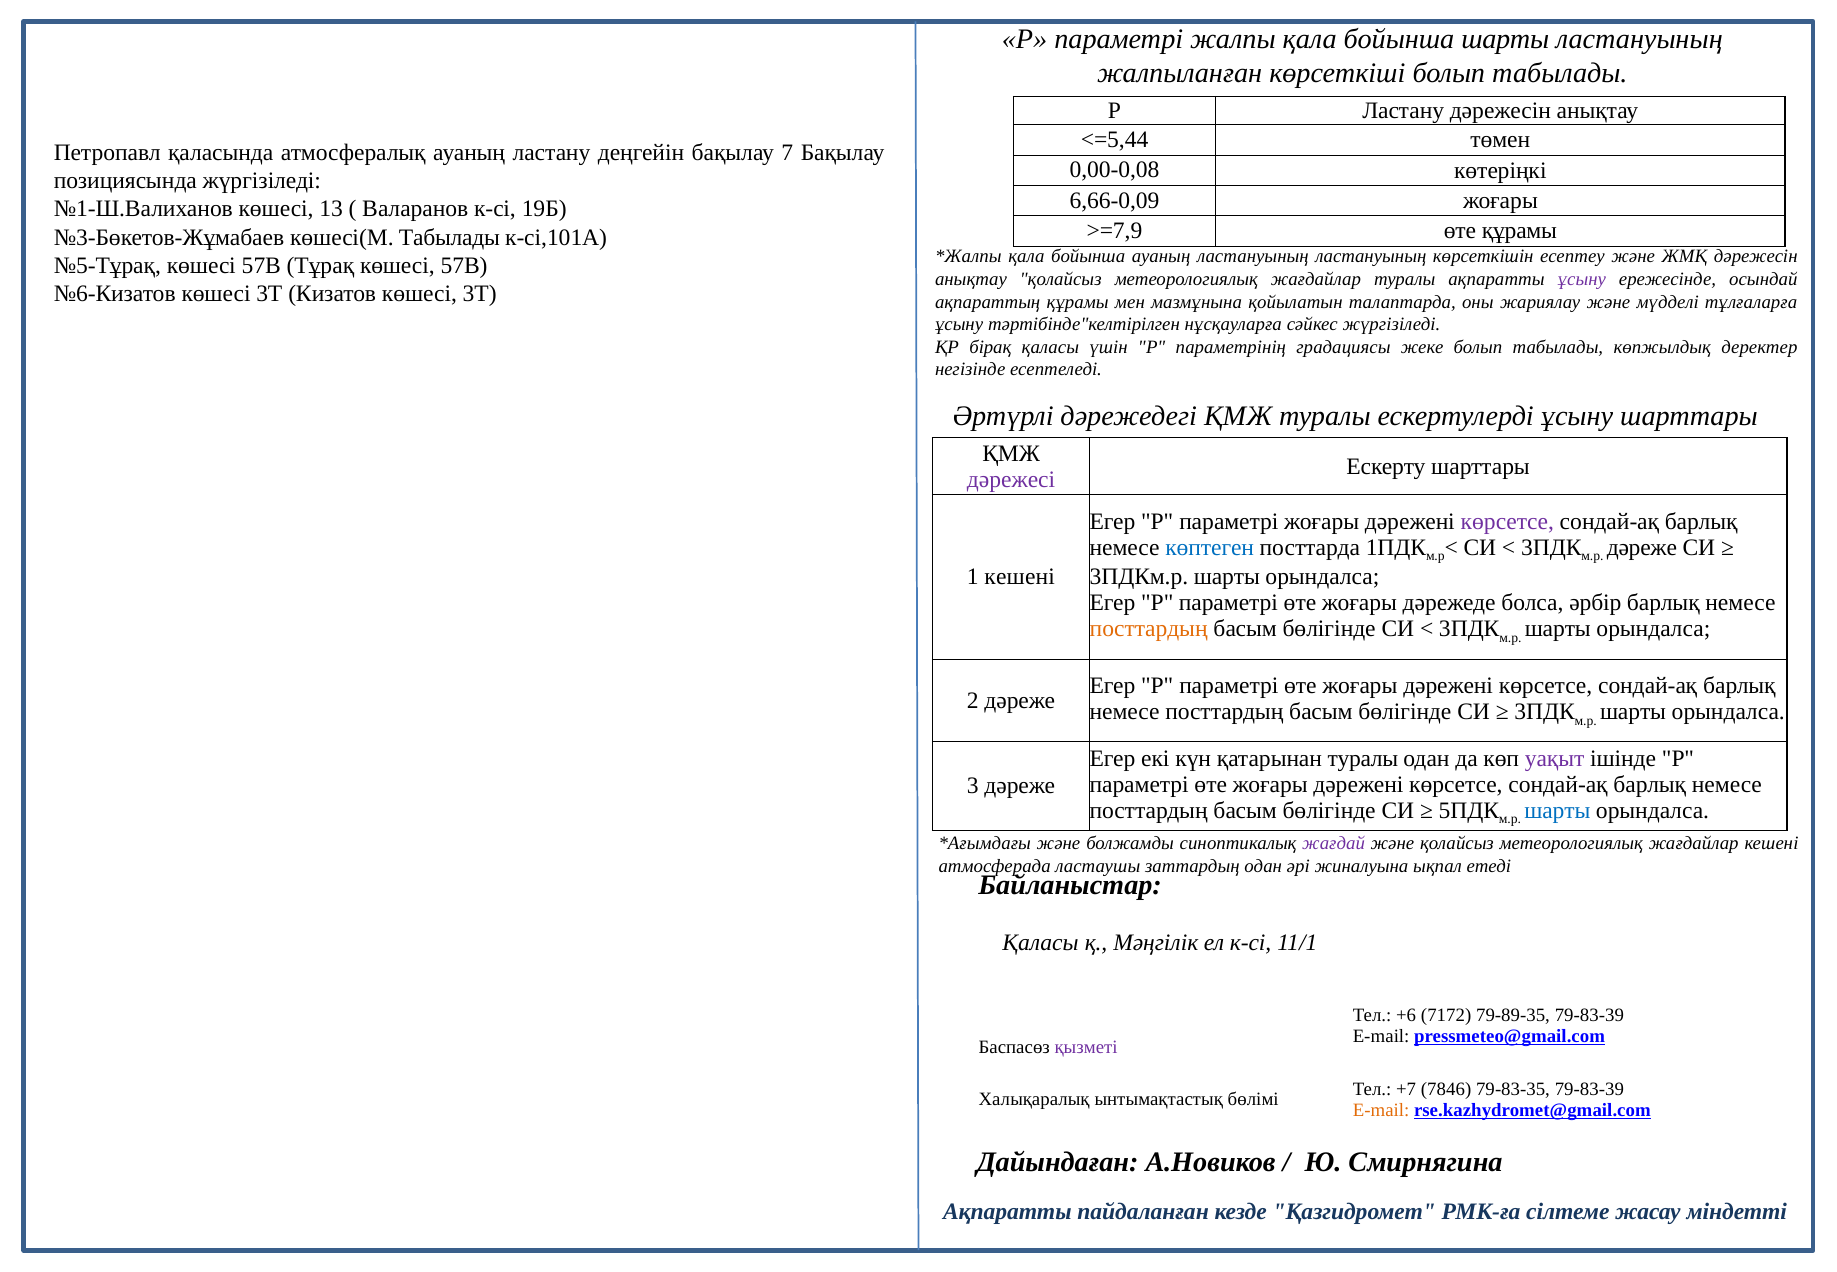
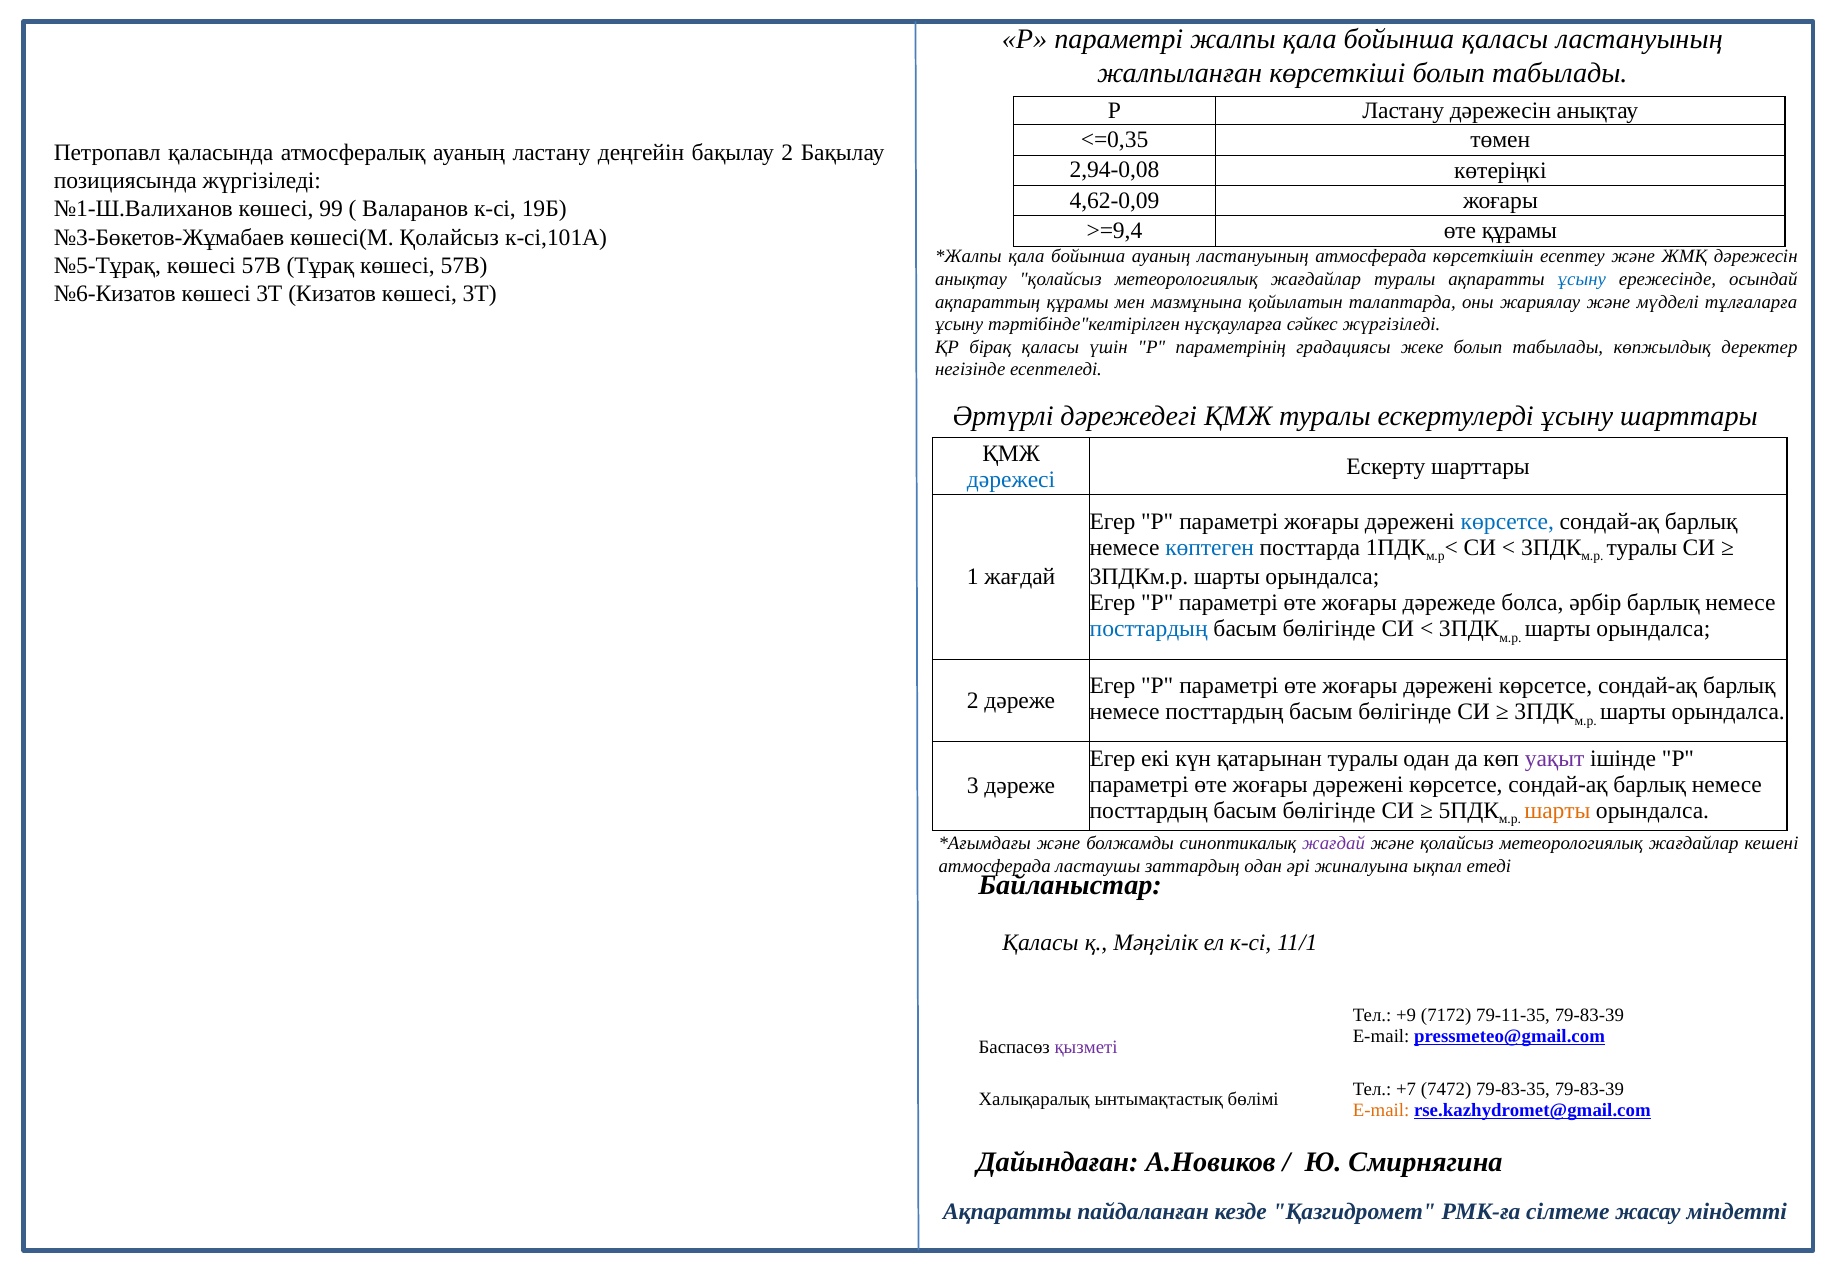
бойынша шарты: шарты -> қаласы
<=5,44: <=5,44 -> <=0,35
бақылау 7: 7 -> 2
0,00-0,08: 0,00-0,08 -> 2,94-0,08
6,66-0,09: 6,66-0,09 -> 4,62-0,09
13: 13 -> 99
>=7,9: >=7,9 -> >=9,4
көшесі(М Табылады: Табылады -> Қолайсыз
ластануының ластануының: ластануының -> атмосферада
ұсыну at (1582, 279) colour: purple -> blue
дәрежесі colour: purple -> blue
көрсетсе at (1507, 521) colour: purple -> blue
дәреже at (1642, 547): дәреже -> туралы
1 кешені: кешені -> жағдай
посттардың at (1149, 629) colour: orange -> blue
шарты at (1557, 810) colour: blue -> orange
+6: +6 -> +9
79-89-35: 79-89-35 -> 79-11-35
7846: 7846 -> 7472
